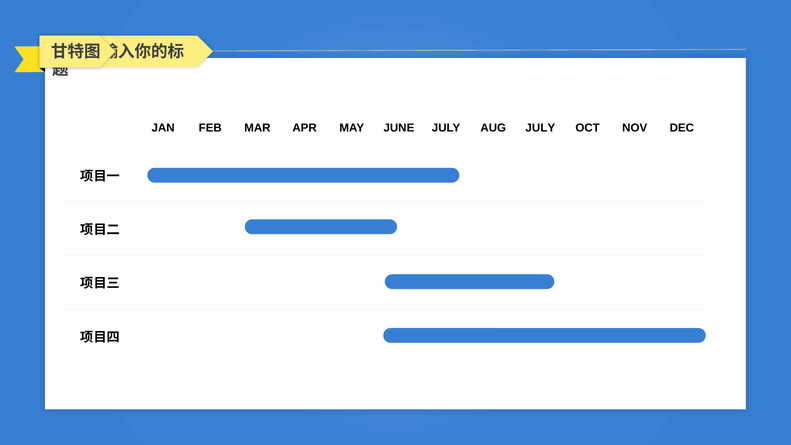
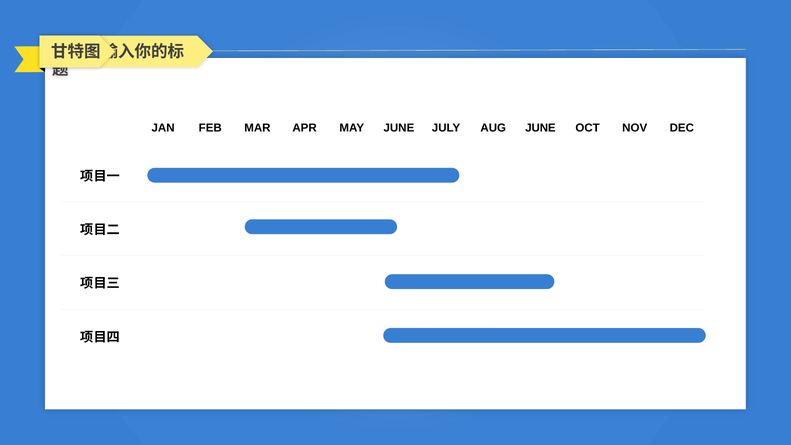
AUG JULY: JULY -> JUNE
